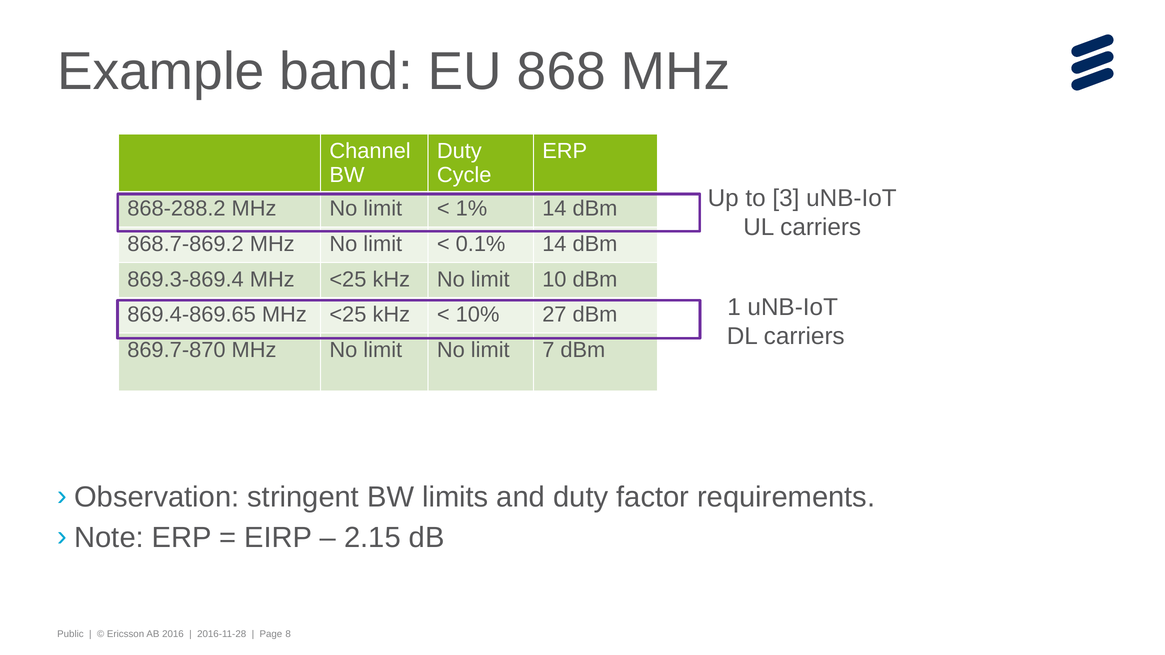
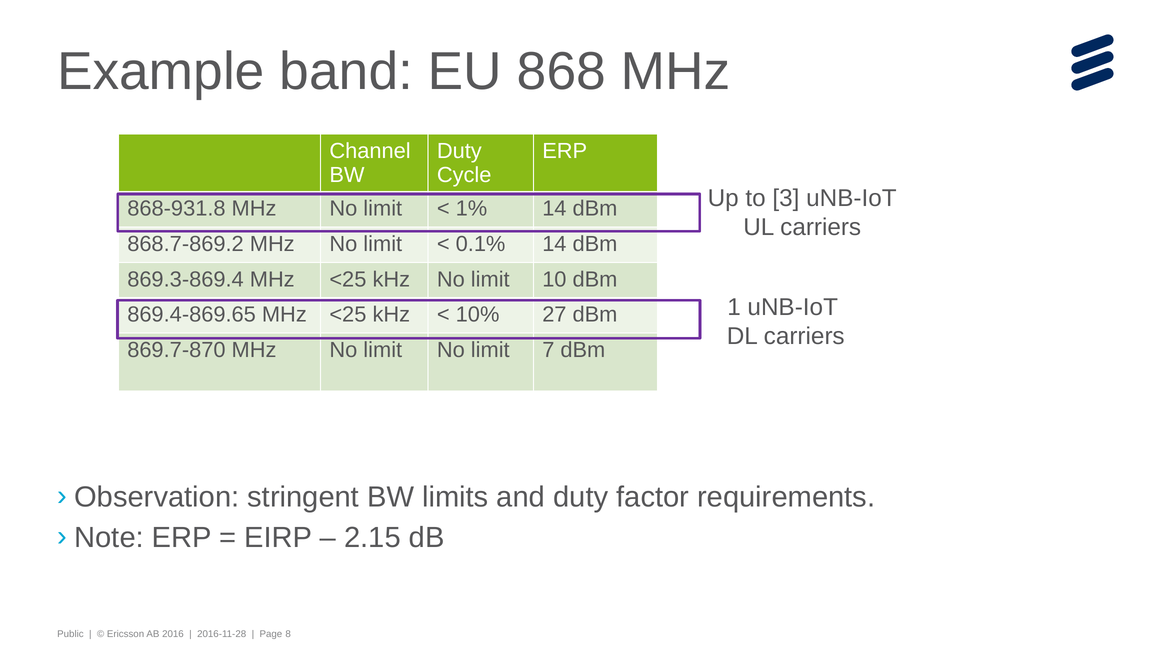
868-288.2: 868-288.2 -> 868-931.8
